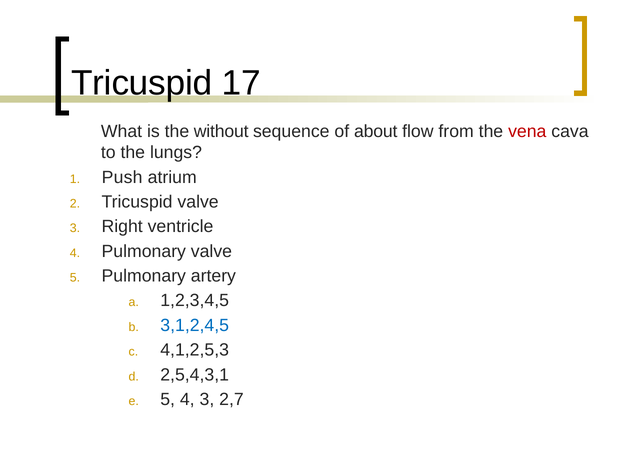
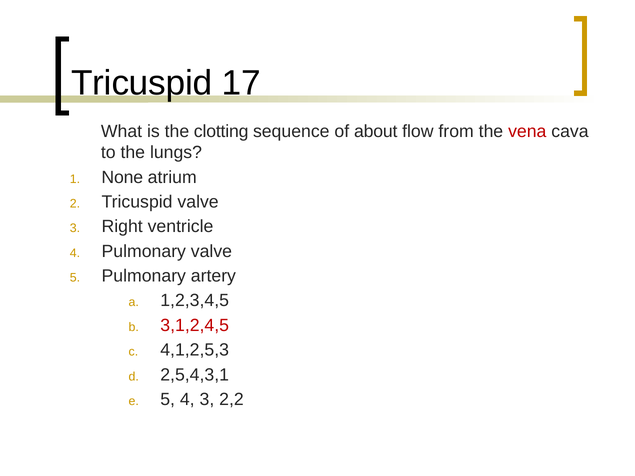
without: without -> clotting
Push: Push -> None
3,1,2,4,5 colour: blue -> red
2,7: 2,7 -> 2,2
